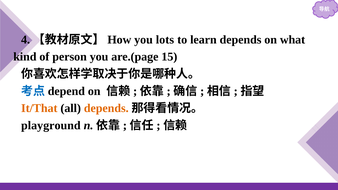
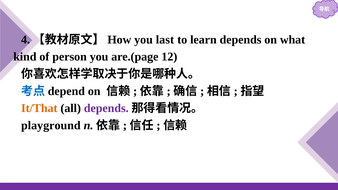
lots: lots -> last
15: 15 -> 12
depends at (106, 108) colour: orange -> purple
